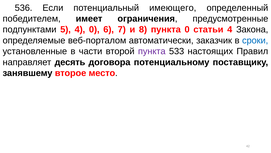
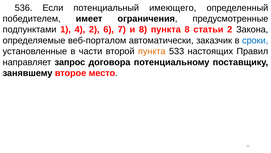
5: 5 -> 1
4 0: 0 -> 2
пункта 0: 0 -> 8
статьи 4: 4 -> 2
пункта at (152, 51) colour: purple -> orange
десять: десять -> запрос
